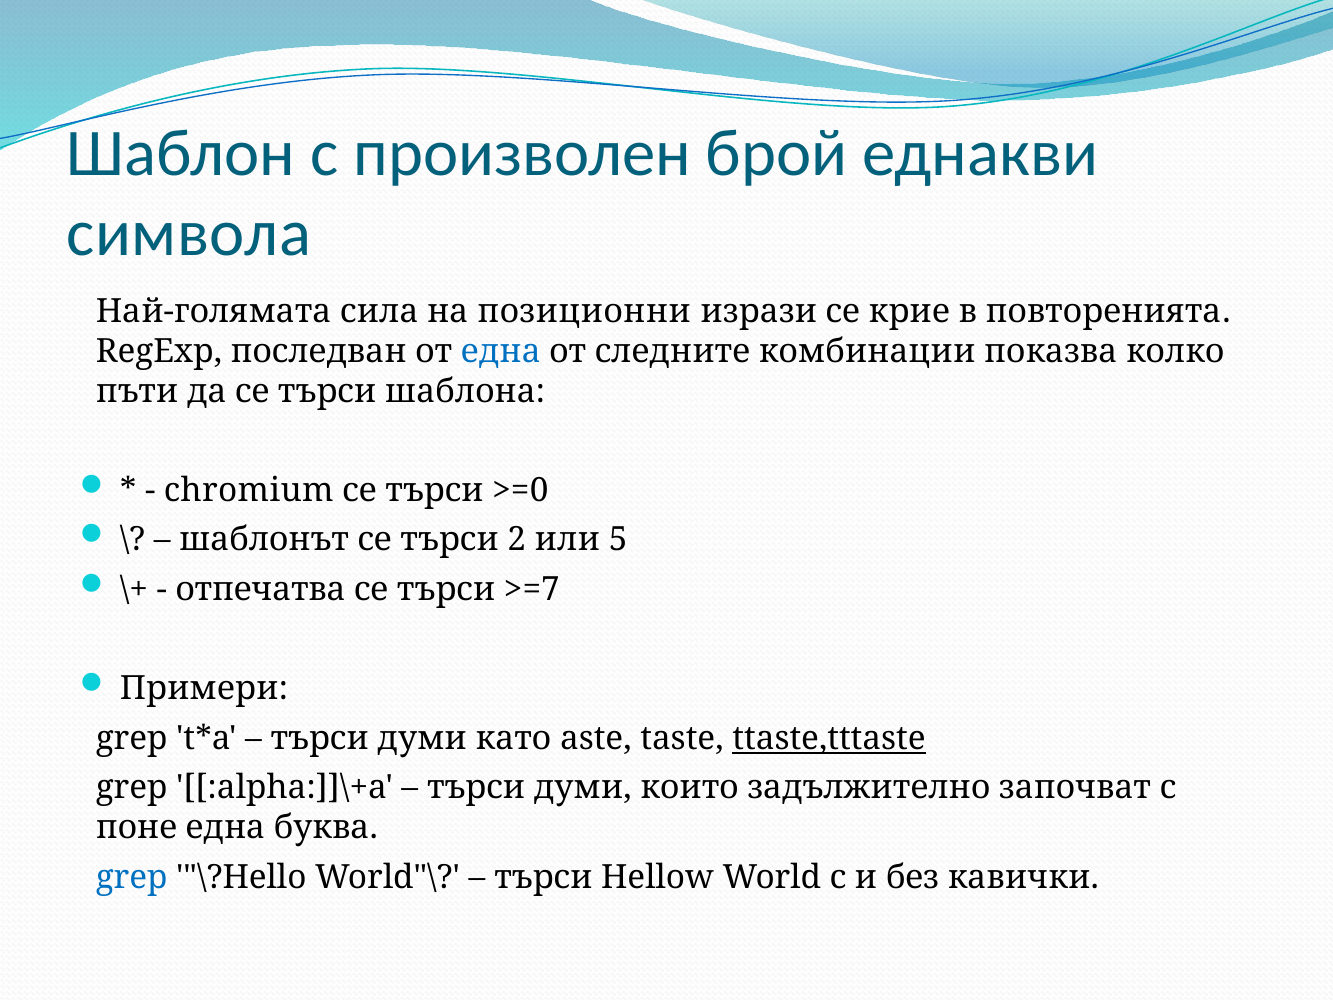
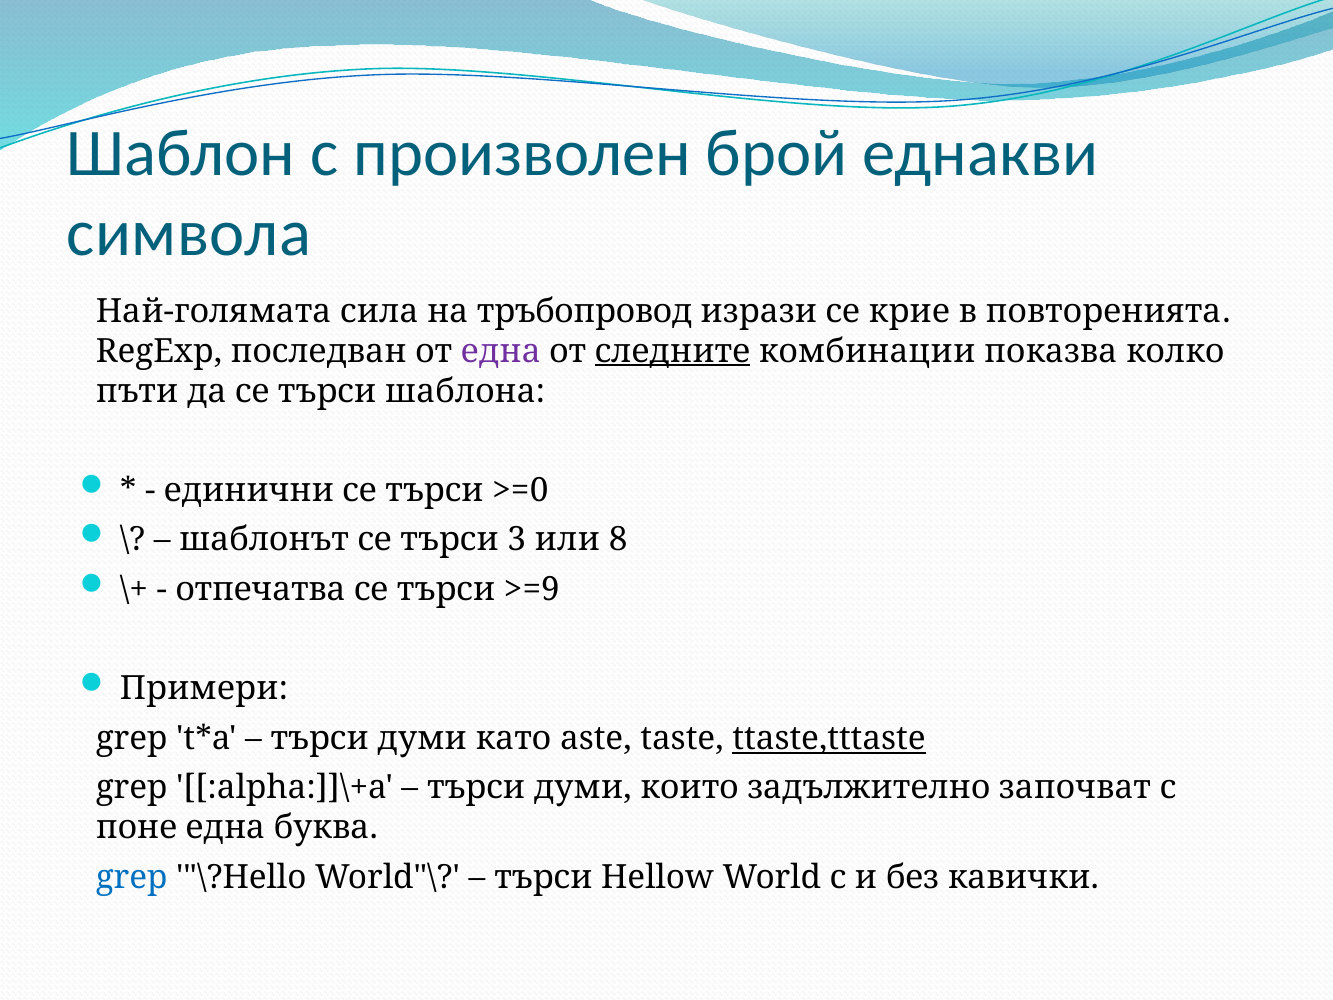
позиционни: позиционни -> тръбопровод
една at (501, 351) colour: blue -> purple
следните underline: none -> present
chromium: chromium -> единични
2: 2 -> 3
5: 5 -> 8
>=7: >=7 -> >=9
